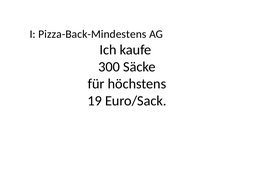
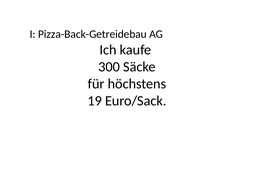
Pizza-Back-Mindestens: Pizza-Back-Mindestens -> Pizza-Back-Getreidebau
